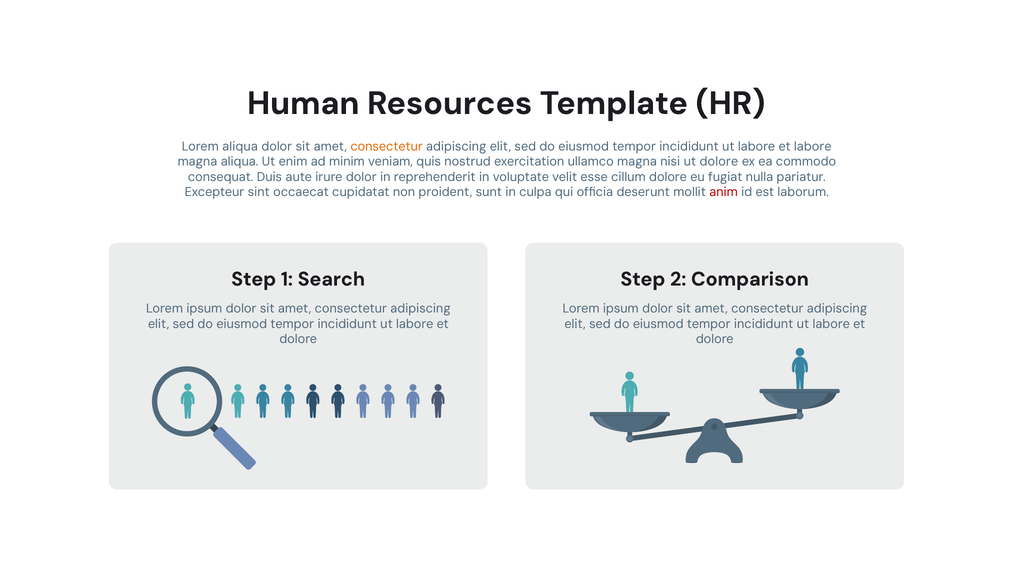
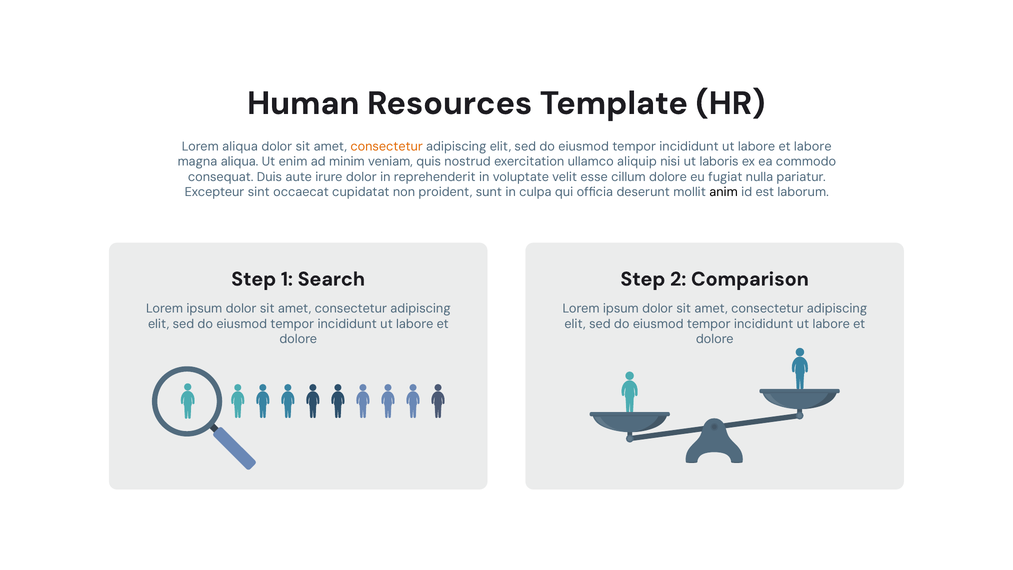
ullamco magna: magna -> aliquip
ut dolore: dolore -> laboris
anim colour: red -> black
